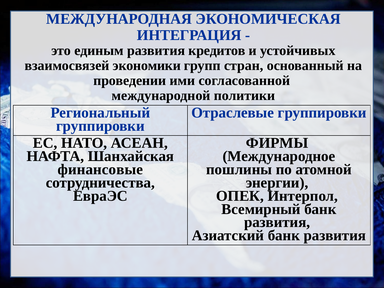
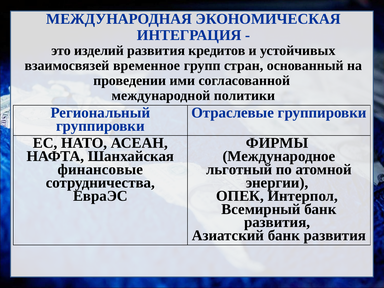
единым: единым -> изделий
экономики: экономики -> временное
пошлины: пошлины -> льготный
